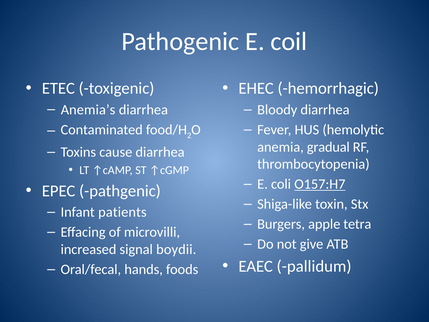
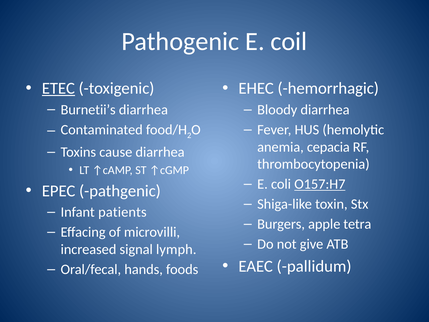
ETEC underline: none -> present
Anemia’s: Anemia’s -> Burnetii’s
gradual: gradual -> cepacia
boydii: boydii -> lymph
